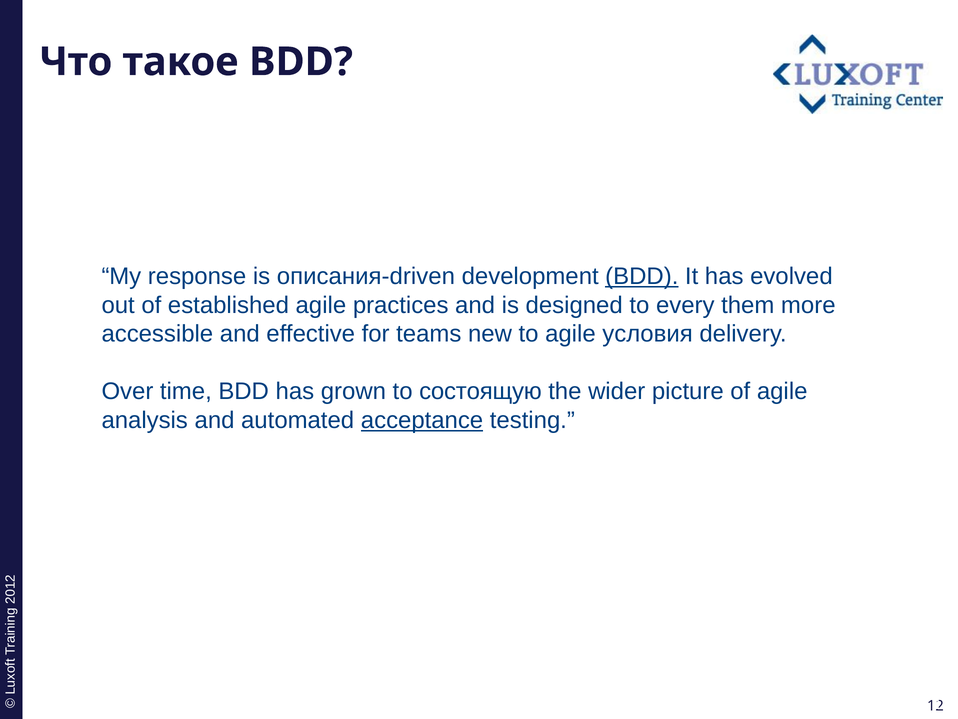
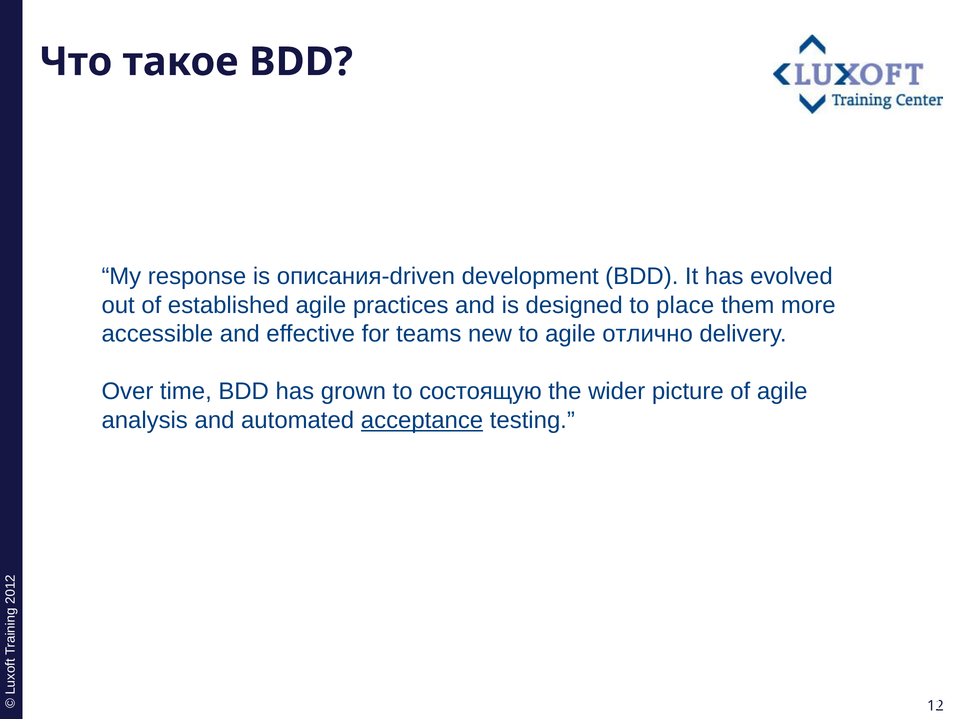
BDD at (642, 276) underline: present -> none
every: every -> place
условия: условия -> отлично
